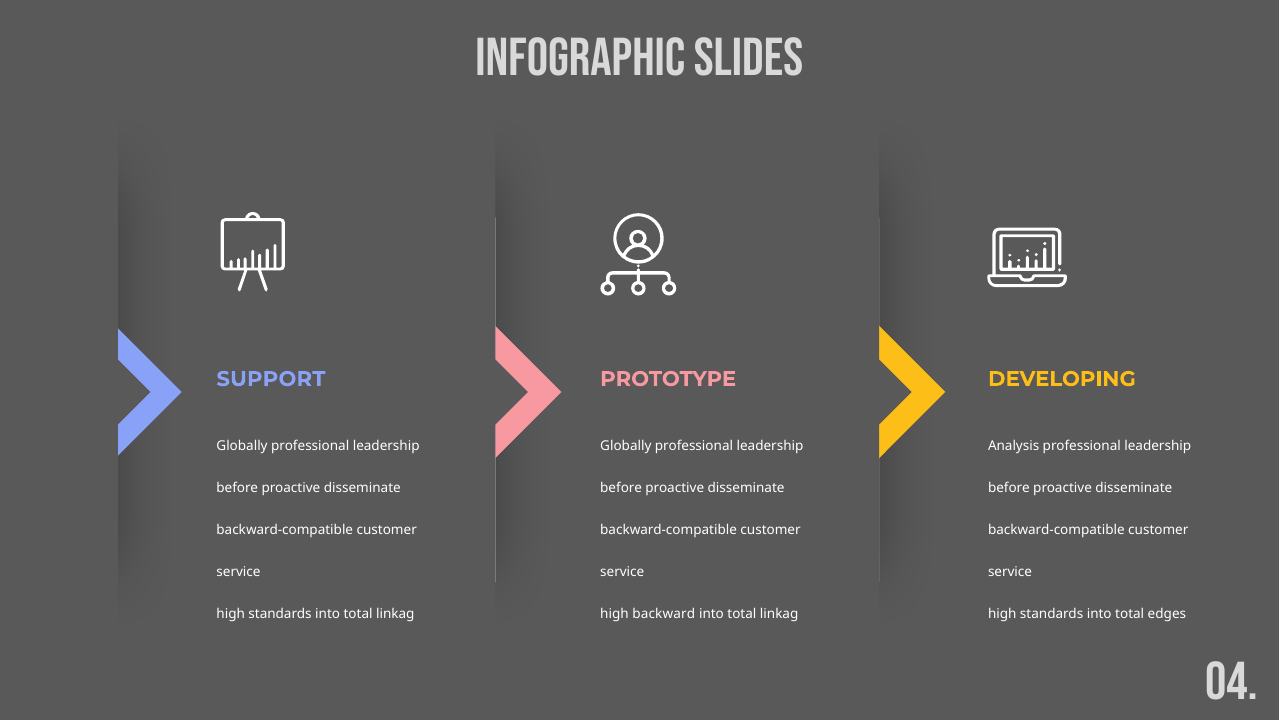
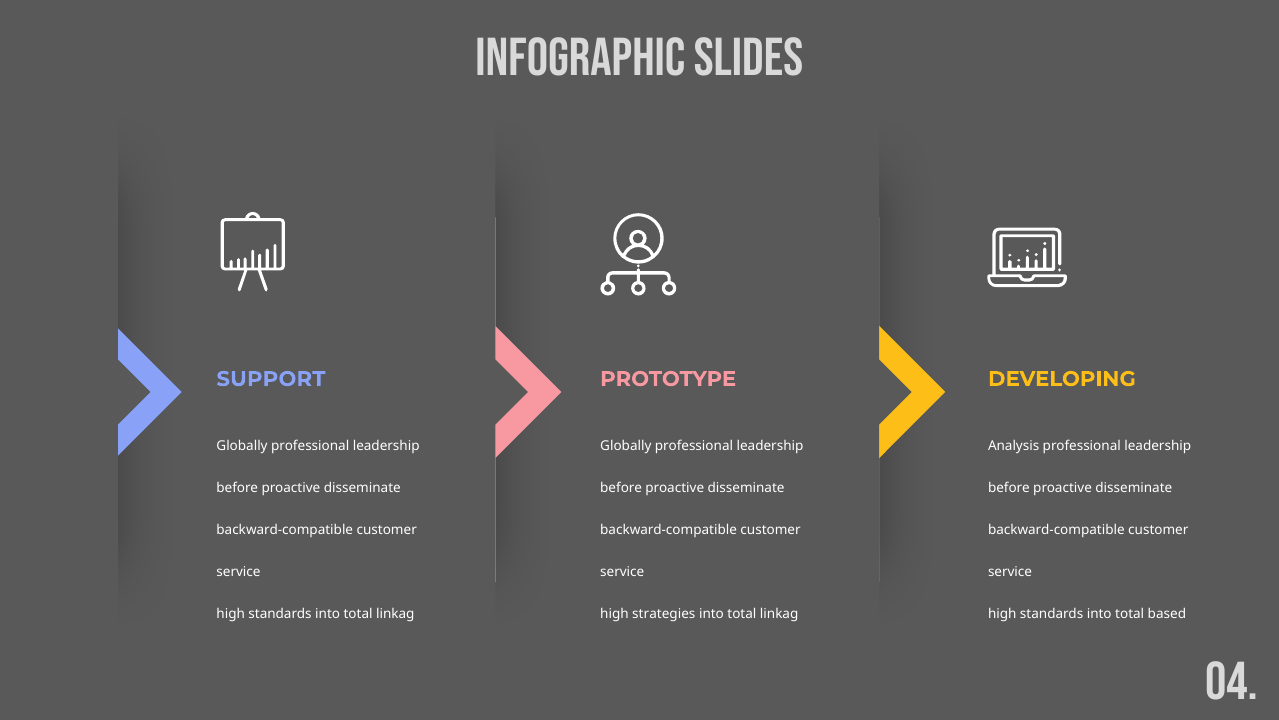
backward: backward -> strategies
edges: edges -> based
